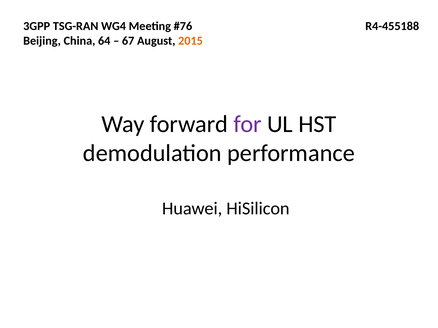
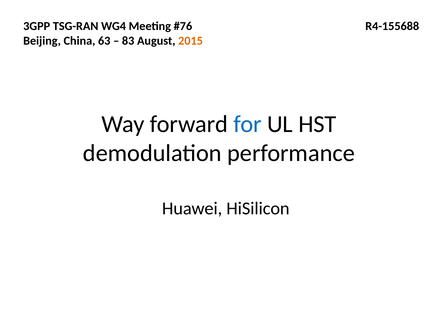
R4-455188: R4-455188 -> R4-155688
64: 64 -> 63
67: 67 -> 83
for colour: purple -> blue
